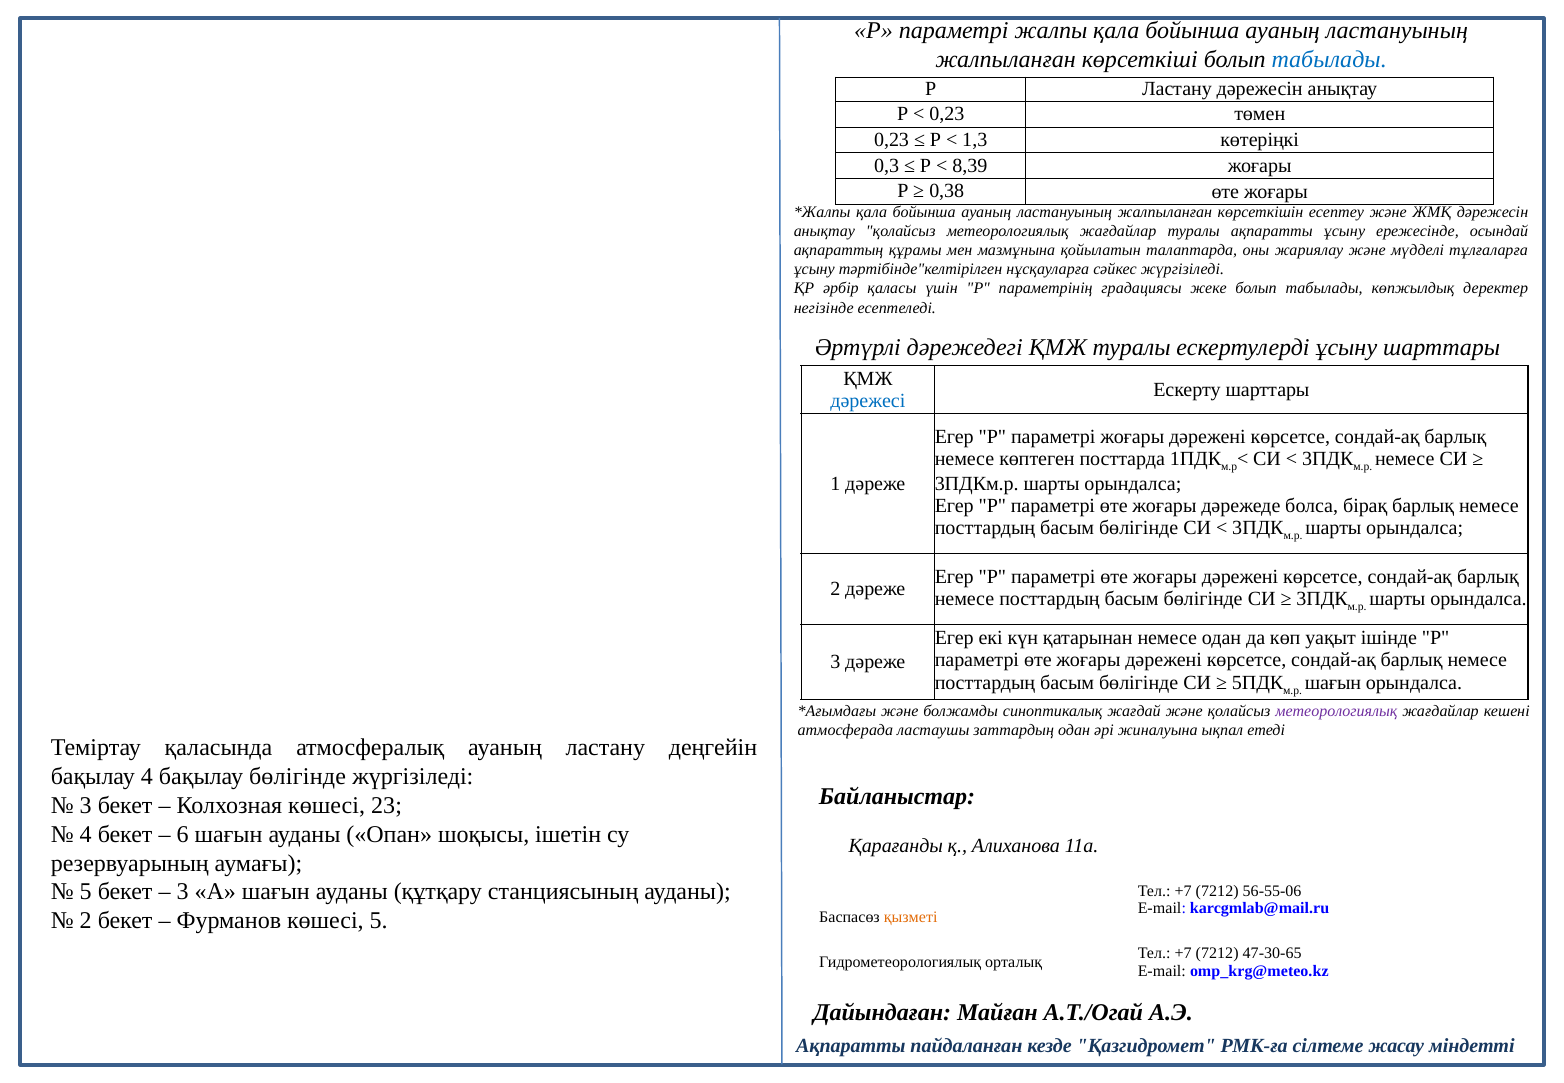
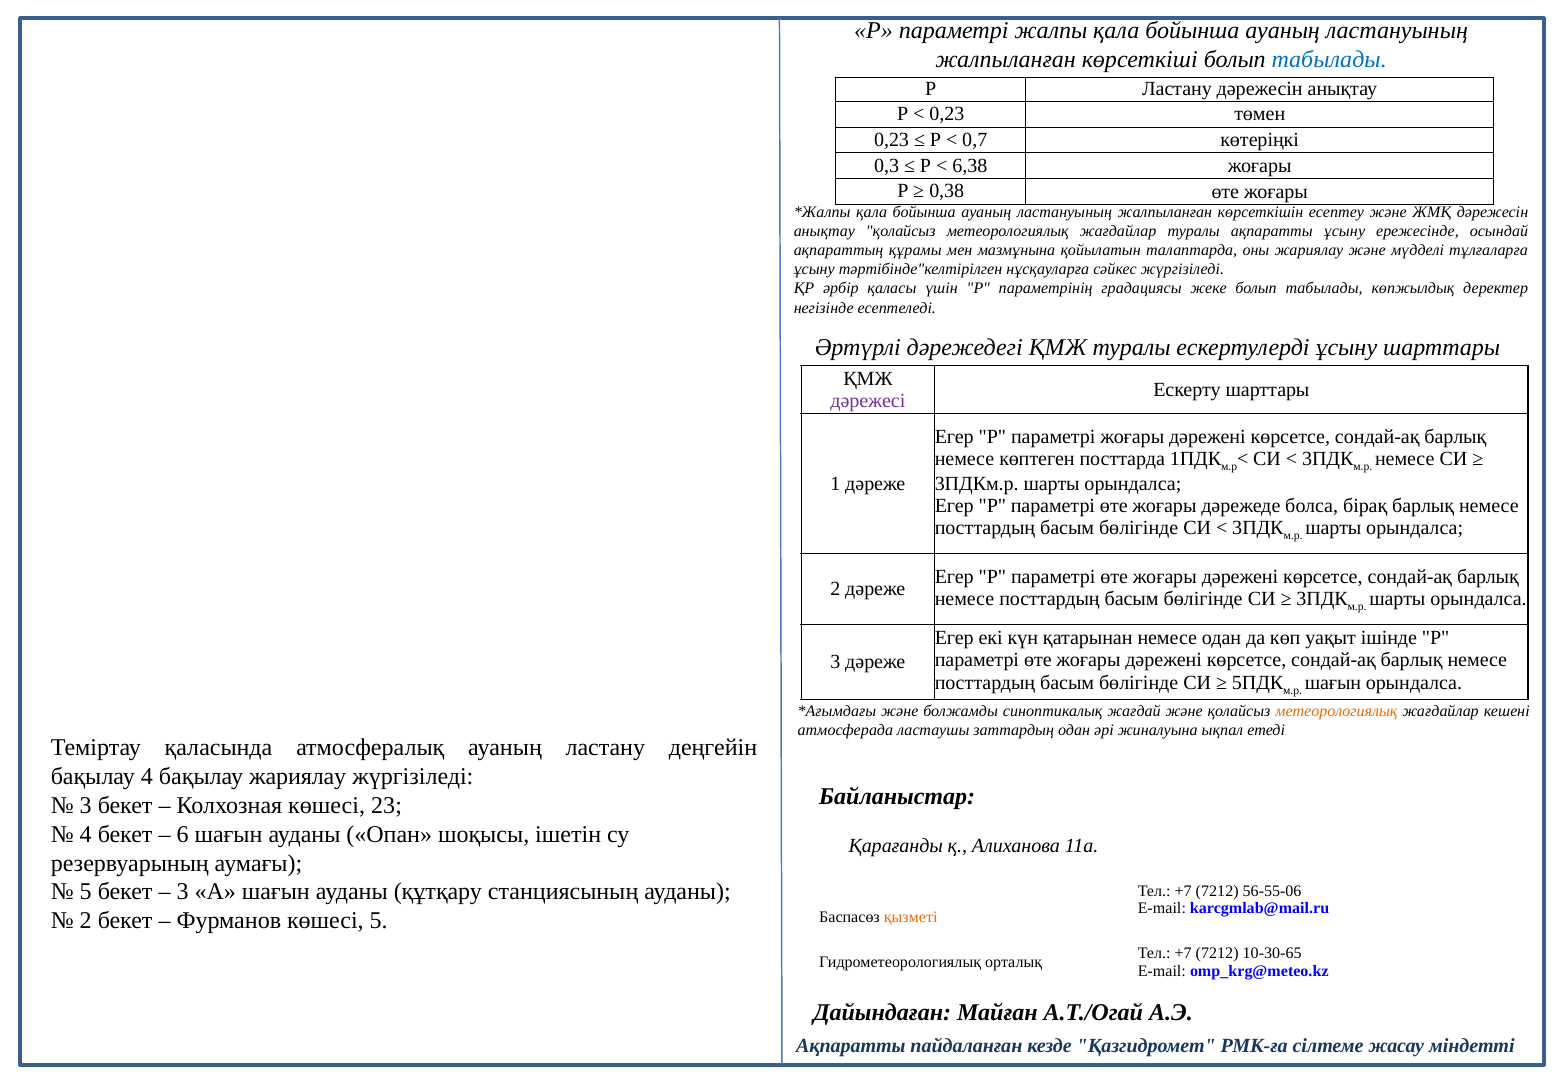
1,3: 1,3 -> 0,7
8,39: 8,39 -> 6,38
дәрежесі colour: blue -> purple
метеорологиялық at (1336, 711) colour: purple -> orange
бақылау бөлігінде: бөлігінде -> жариялау
47-30-65: 47-30-65 -> 10-30-65
